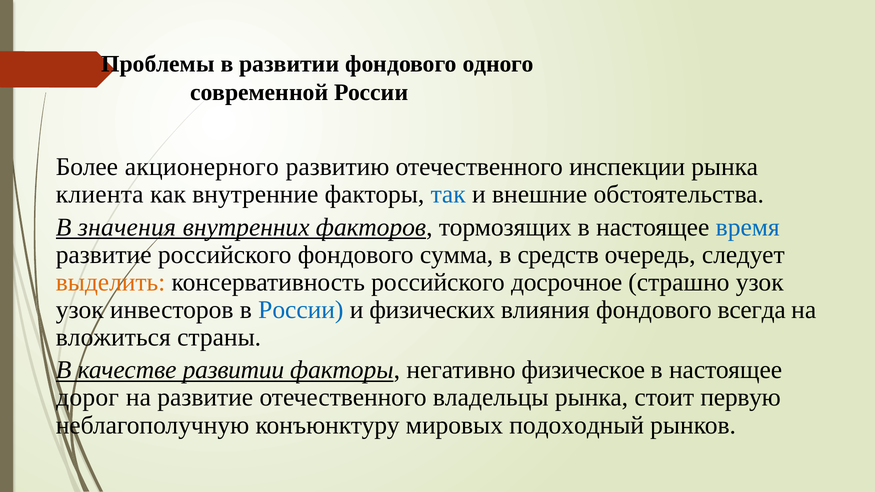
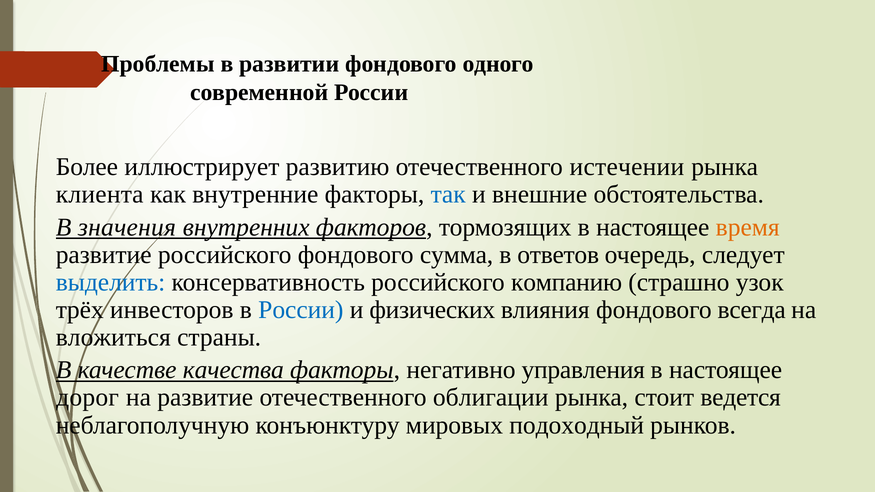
акционерного: акционерного -> иллюстрирует
инспекции: инспекции -> истечении
время colour: blue -> orange
средств: средств -> ответов
выделить colour: orange -> blue
досрочное: досрочное -> компанию
узок at (80, 310): узок -> трёх
качестве развитии: развитии -> качества
физическое: физическое -> управления
владельцы: владельцы -> облигации
первую: первую -> ведется
